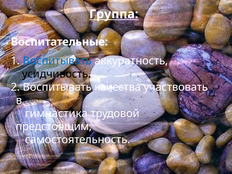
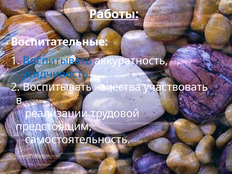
Группа: Группа -> Работы
усидчивость colour: black -> blue
гимнастика: гимнастика -> реализации
